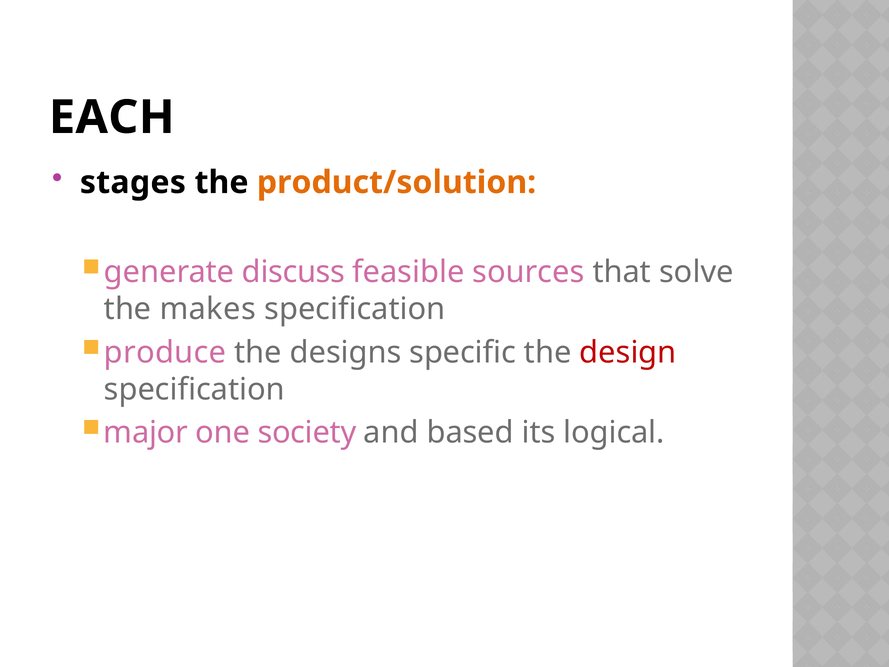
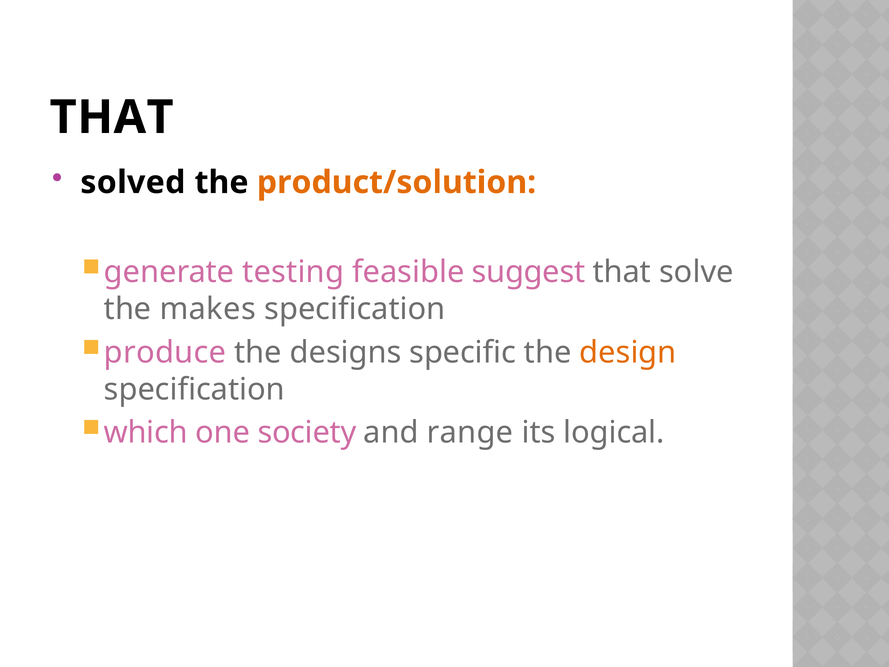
EACH at (112, 117): EACH -> THAT
stages: stages -> solved
discuss: discuss -> testing
sources: sources -> suggest
design colour: red -> orange
major: major -> which
based: based -> range
